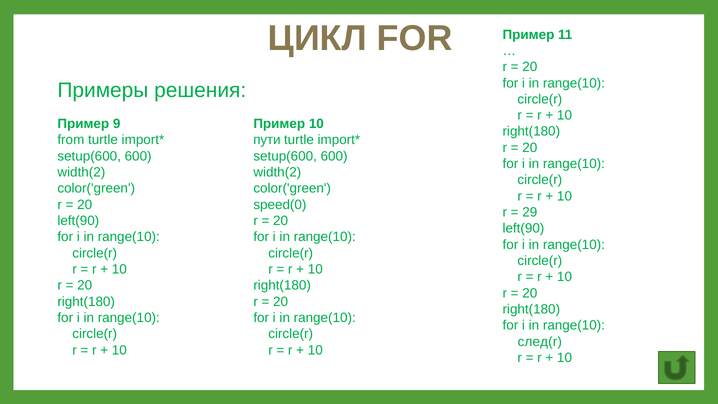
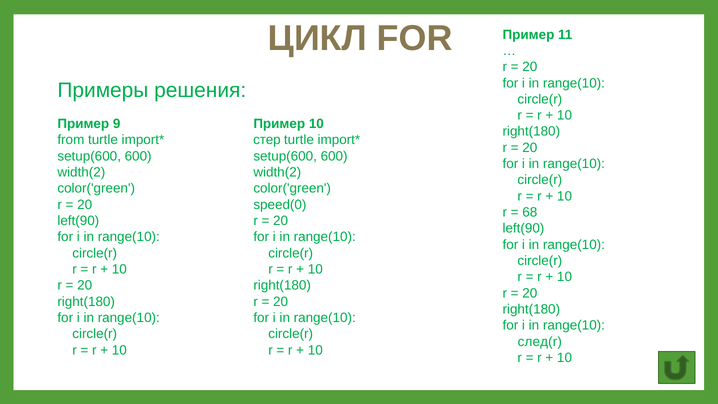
пути: пути -> стер
29: 29 -> 68
